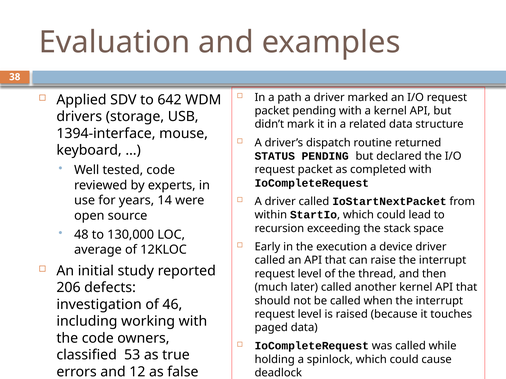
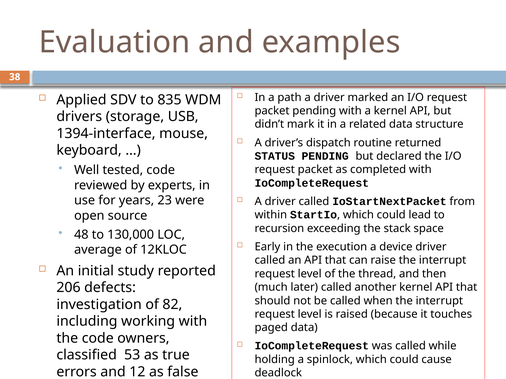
642: 642 -> 835
14: 14 -> 23
46: 46 -> 82
